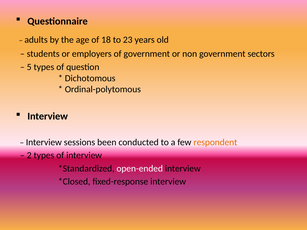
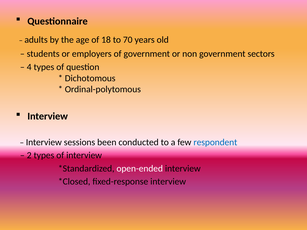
23: 23 -> 70
5: 5 -> 4
respondent colour: orange -> blue
